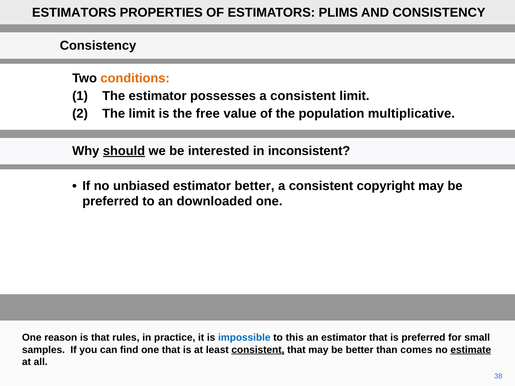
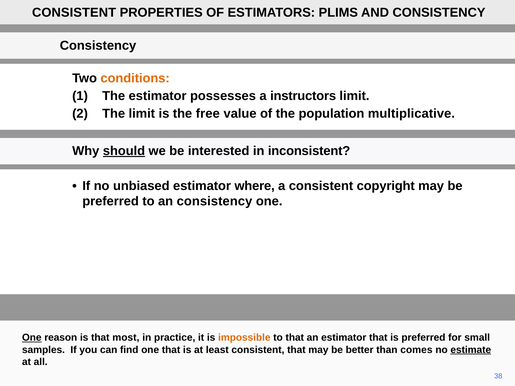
ESTIMATORS at (74, 13): ESTIMATORS -> CONSISTENT
possesses a consistent: consistent -> instructors
estimator better: better -> where
an downloaded: downloaded -> consistency
One at (32, 338) underline: none -> present
rules: rules -> most
impossible colour: blue -> orange
to this: this -> that
consistent at (258, 350) underline: present -> none
